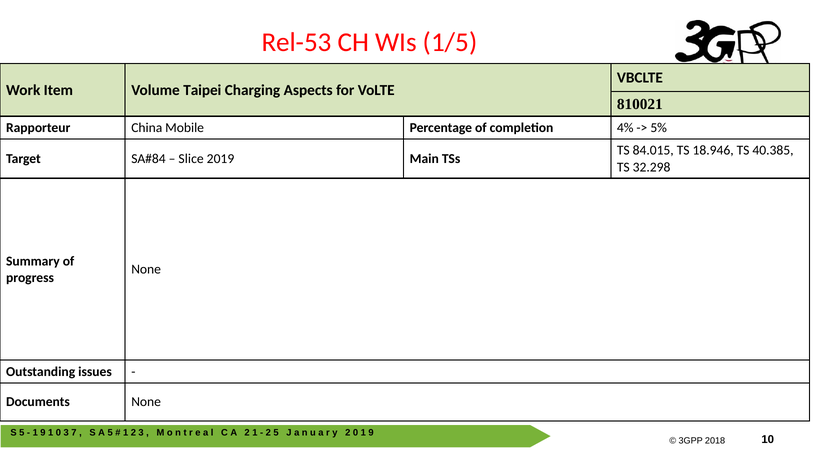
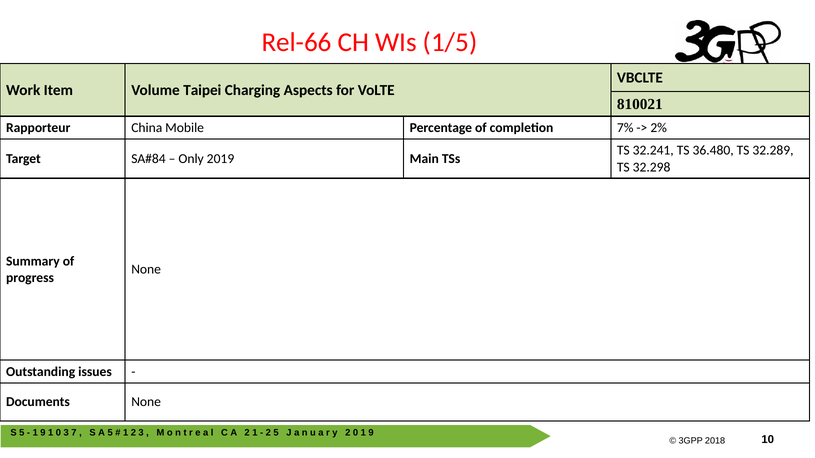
Rel-53: Rel-53 -> Rel-66
4%: 4% -> 7%
5%: 5% -> 2%
84.015: 84.015 -> 32.241
18.946: 18.946 -> 36.480
40.385: 40.385 -> 32.289
Slice: Slice -> Only
